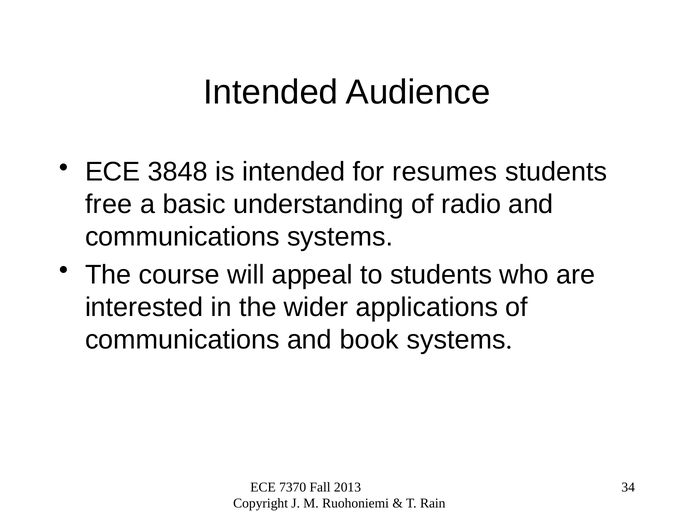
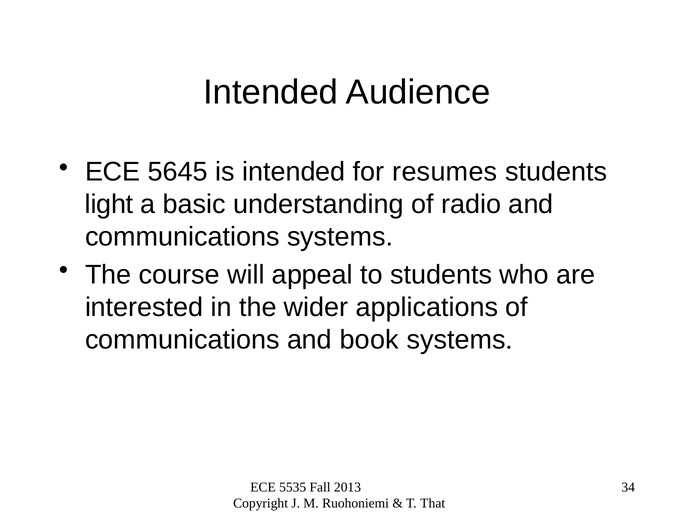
3848: 3848 -> 5645
free: free -> light
7370: 7370 -> 5535
Rain: Rain -> That
